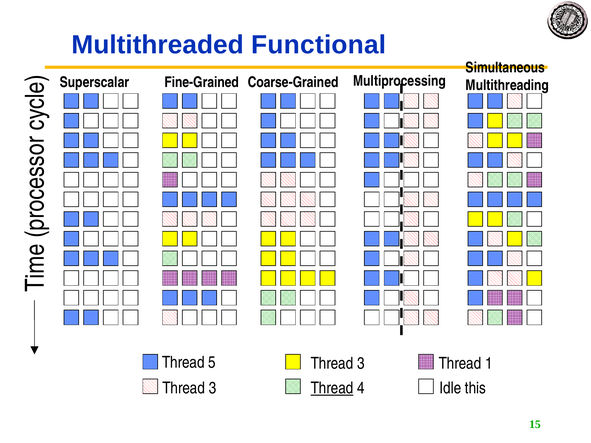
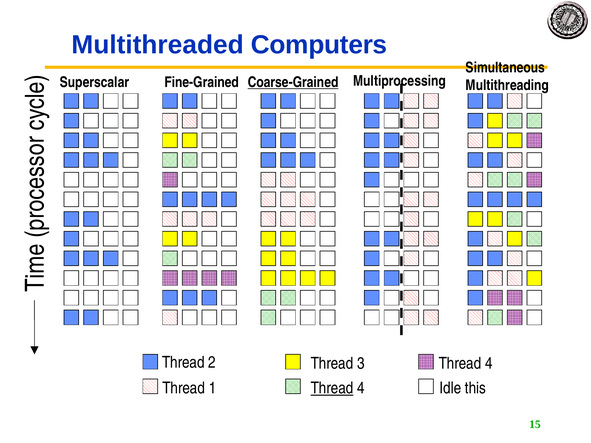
Functional: Functional -> Computers
Coarse-Grained underline: none -> present
5: 5 -> 2
1 at (489, 364): 1 -> 4
3 at (212, 388): 3 -> 1
